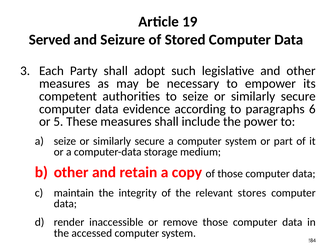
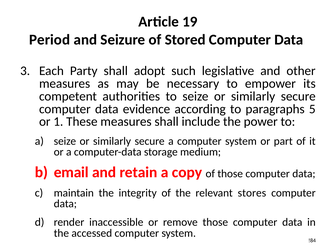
Served: Served -> Period
6: 6 -> 5
5: 5 -> 1
other at (71, 172): other -> email
